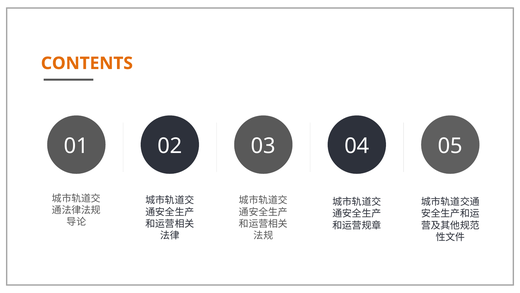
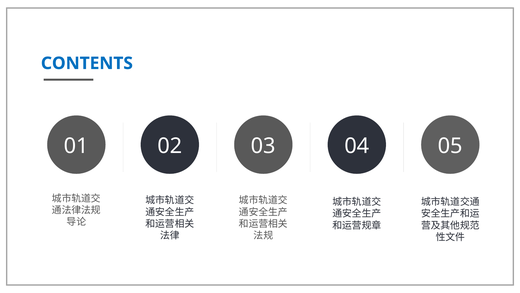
CONTENTS colour: orange -> blue
